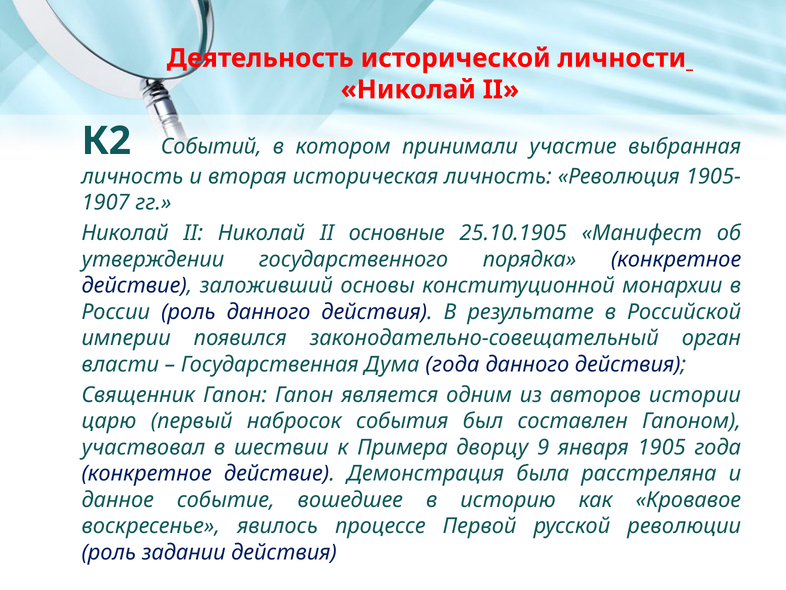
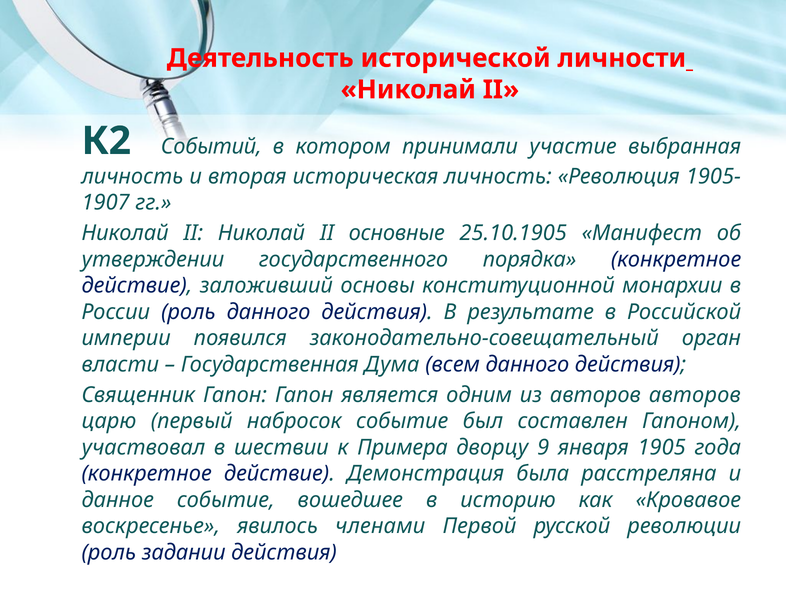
Дума года: года -> всем
авторов истории: истории -> авторов
набросок события: события -> событие
процессе: процессе -> членами
